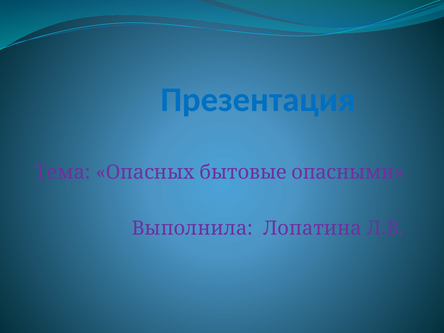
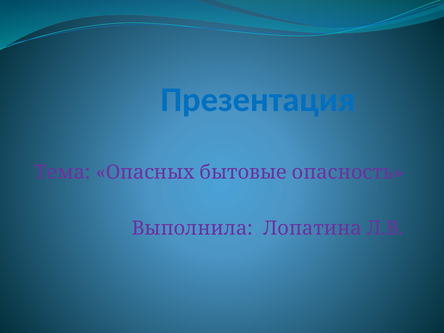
опасными: опасными -> опасность
